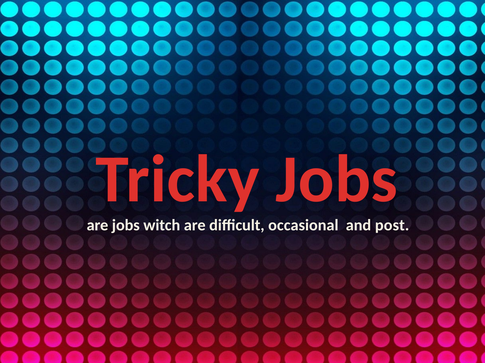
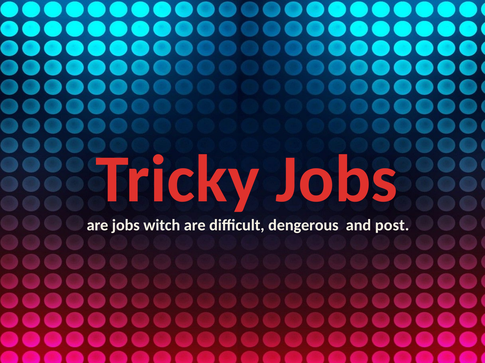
occasional: occasional -> dengerous
